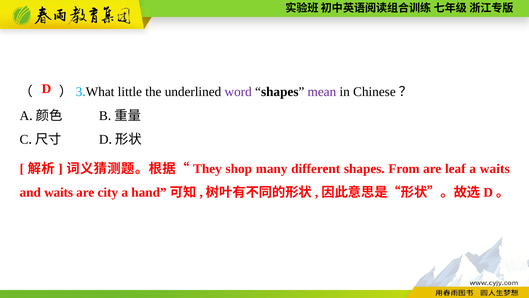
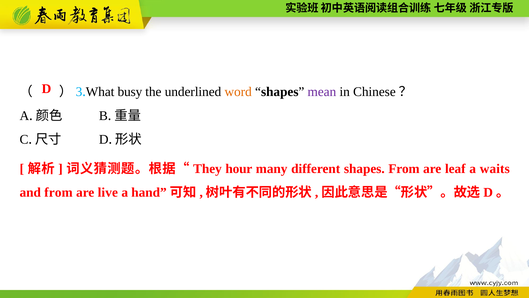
little: little -> busy
word colour: purple -> orange
shop: shop -> hour
and waits: waits -> from
city: city -> live
